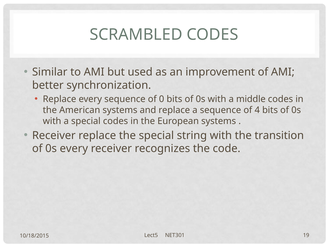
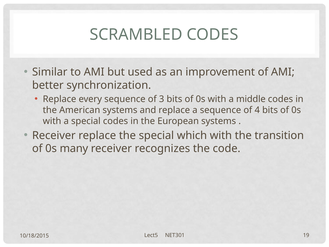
0: 0 -> 3
string: string -> which
0s every: every -> many
